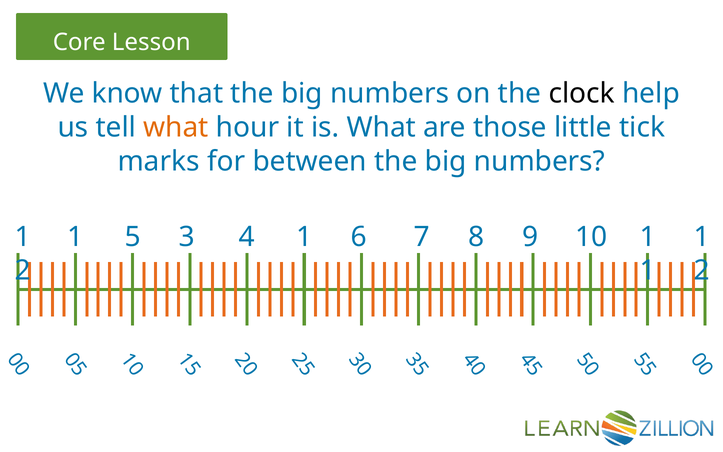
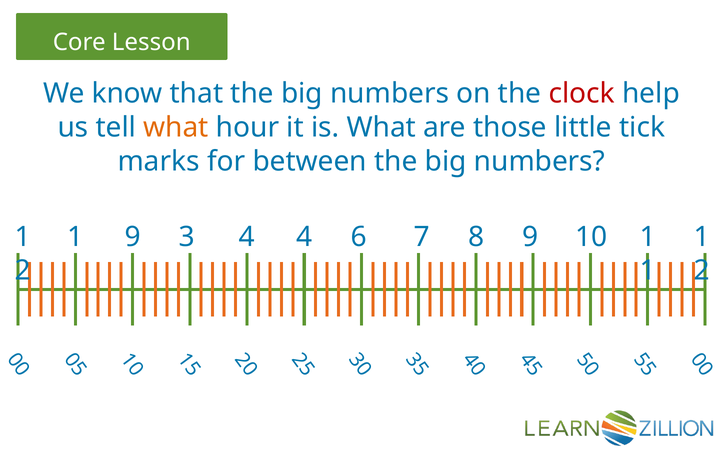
clock colour: black -> red
5 at (133, 237): 5 -> 9
4 1: 1 -> 4
